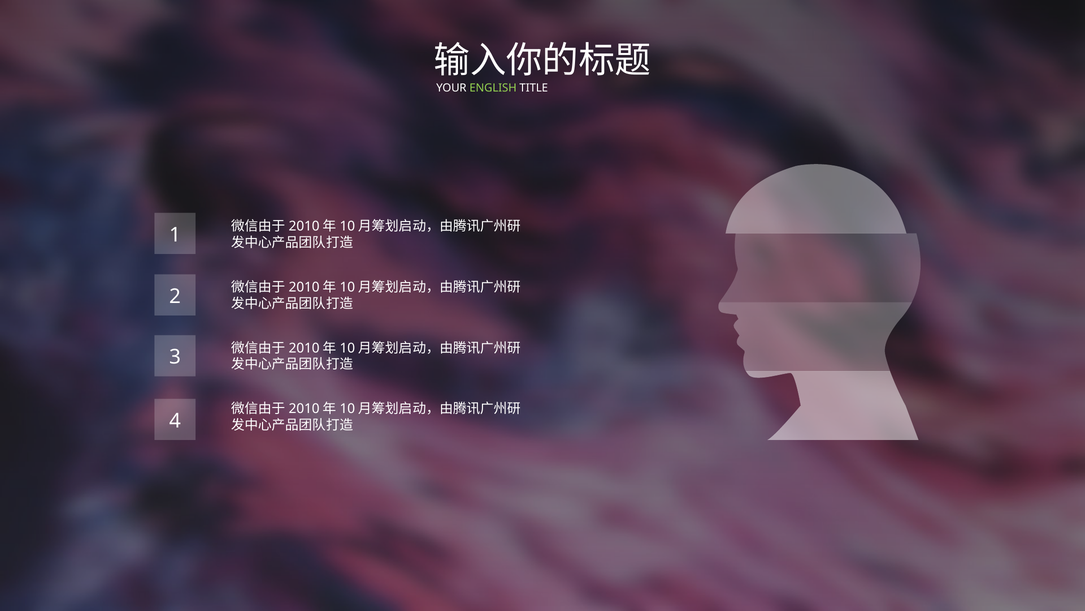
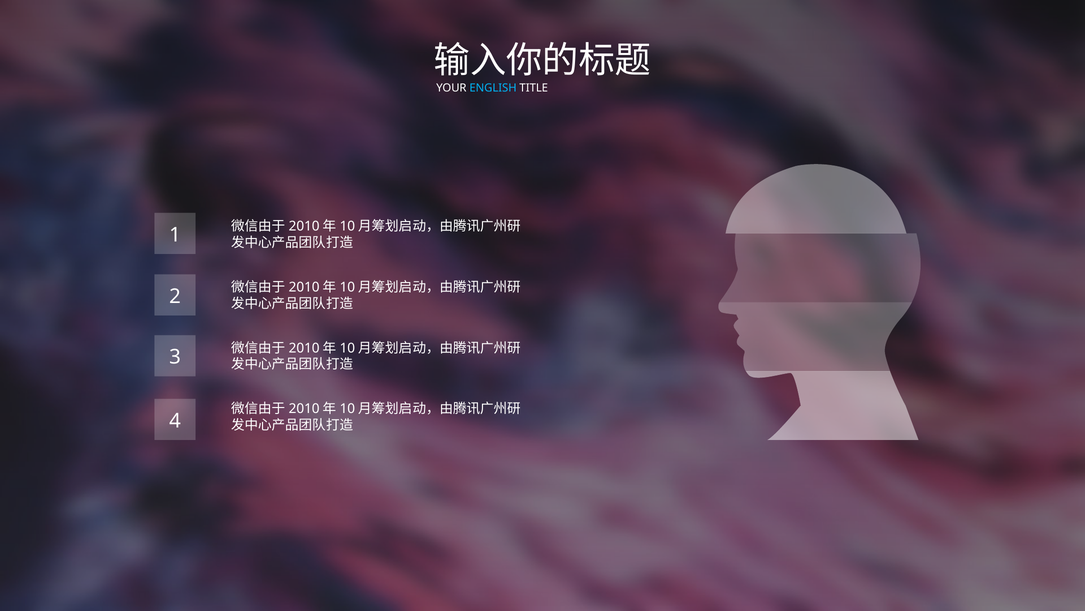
ENGLISH colour: light green -> light blue
